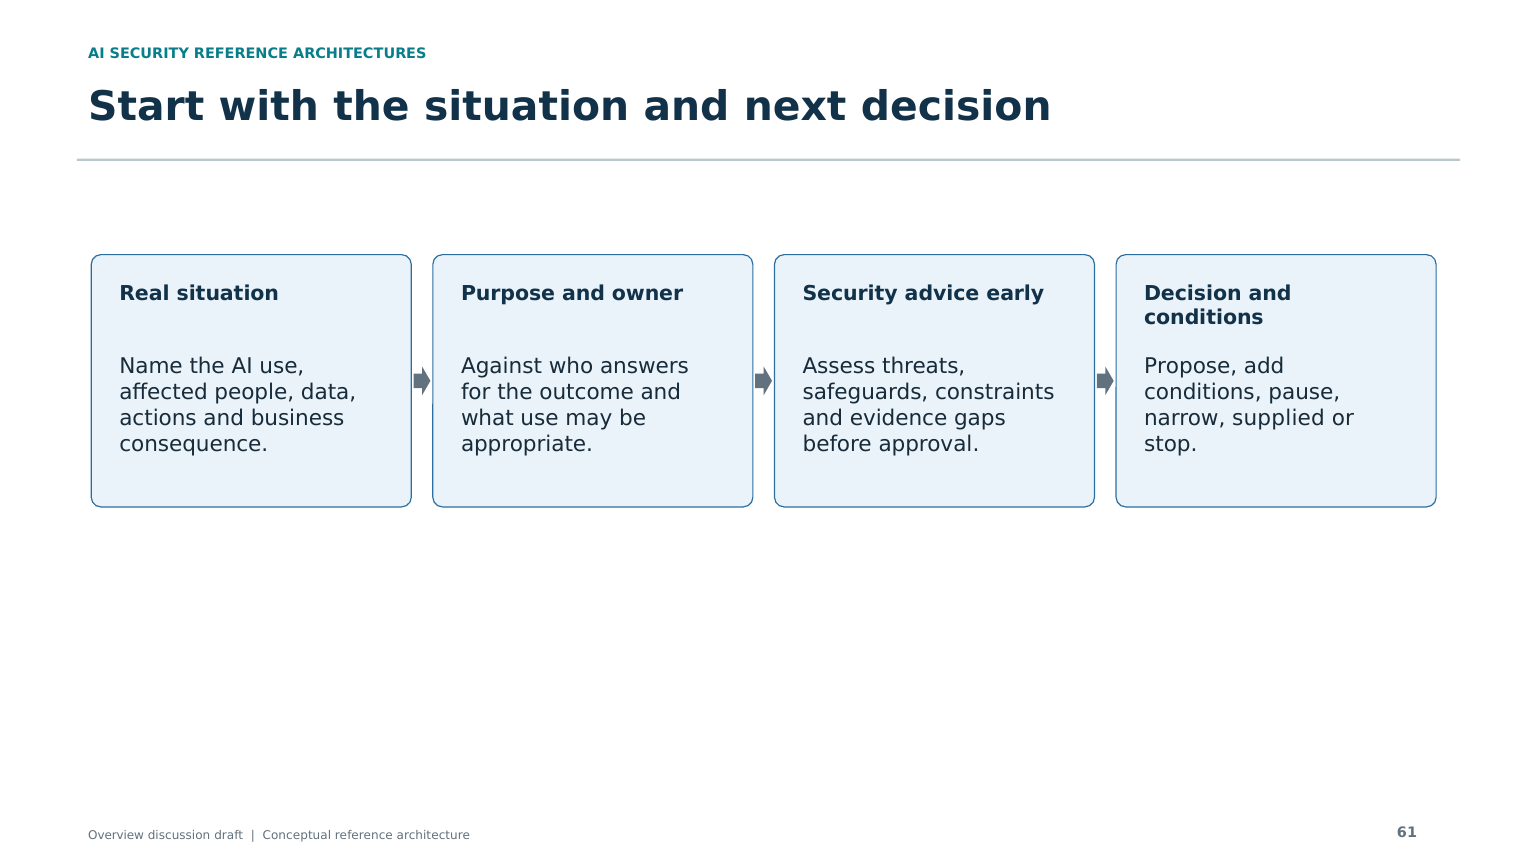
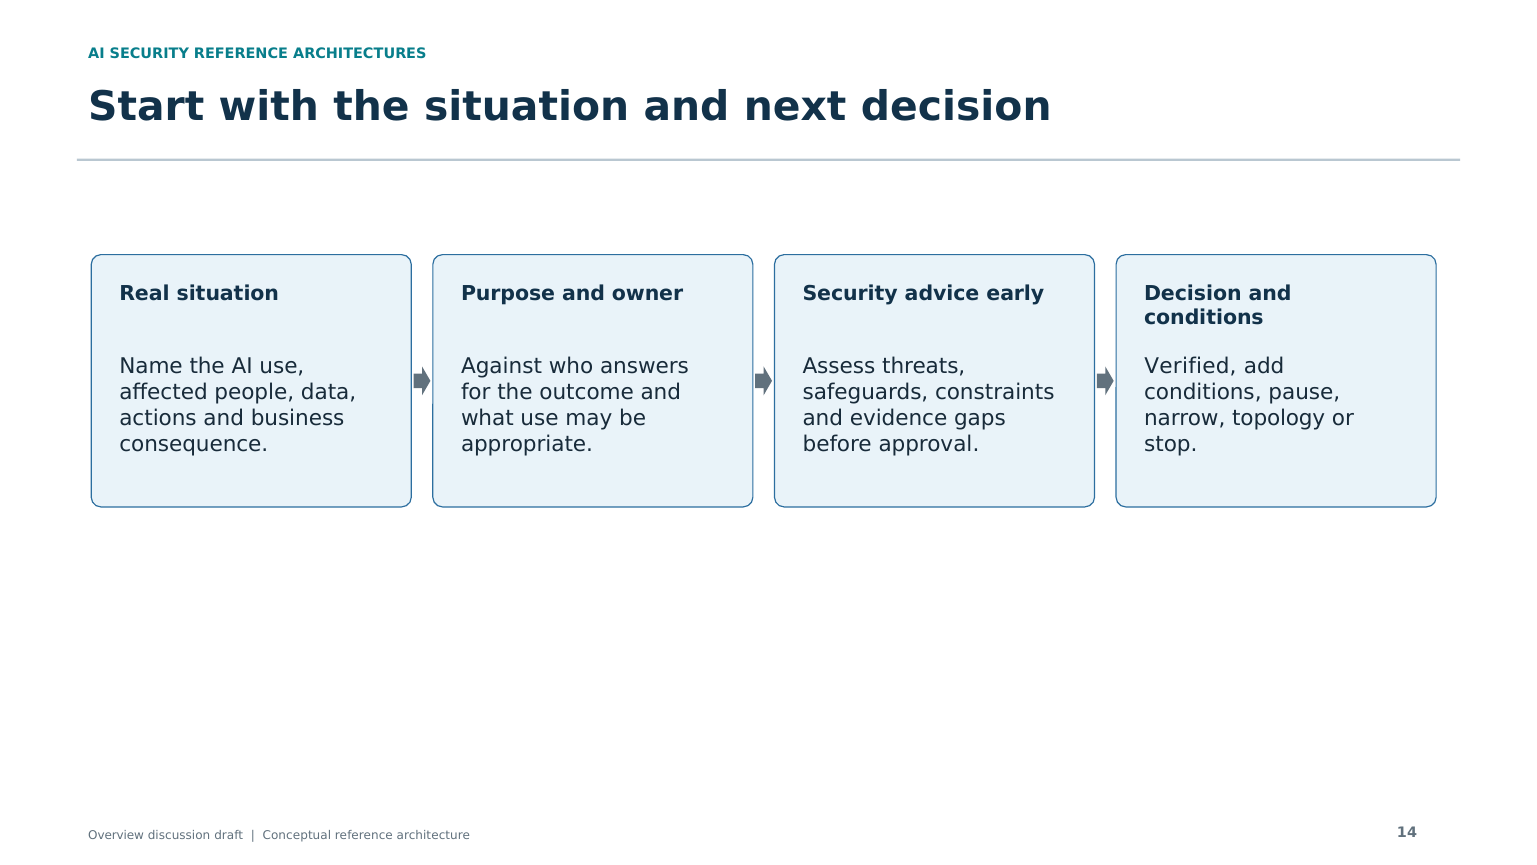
Propose: Propose -> Verified
supplied: supplied -> topology
61: 61 -> 14
